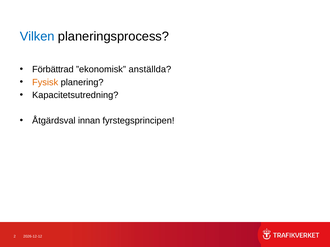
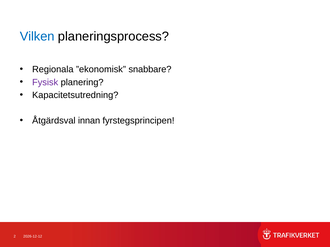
Förbättrad: Förbättrad -> Regionala
anställda: anställda -> snabbare
Fysisk colour: orange -> purple
